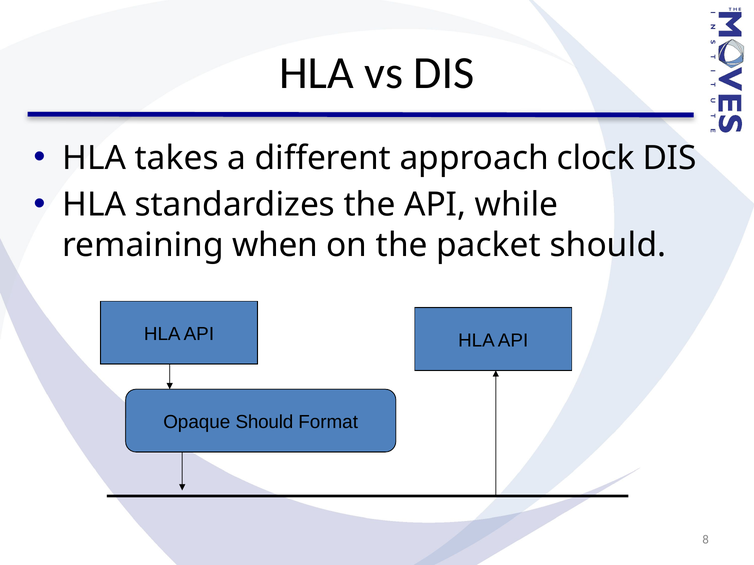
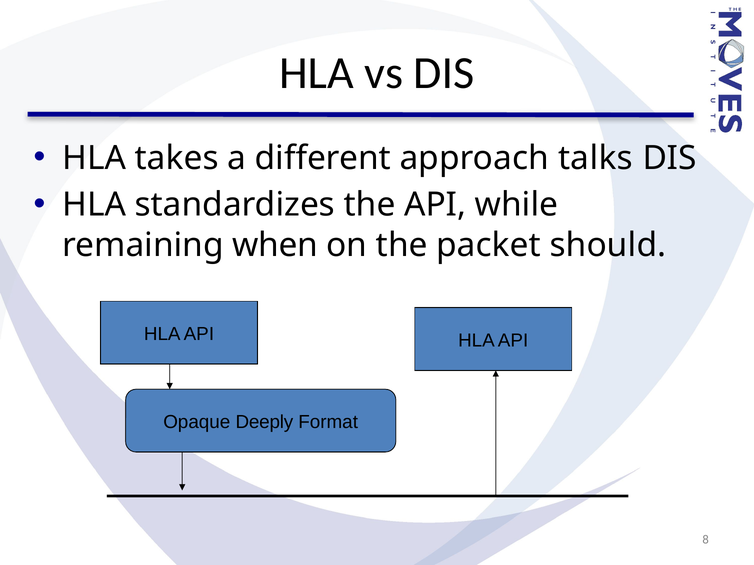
clock: clock -> talks
Opaque Should: Should -> Deeply
